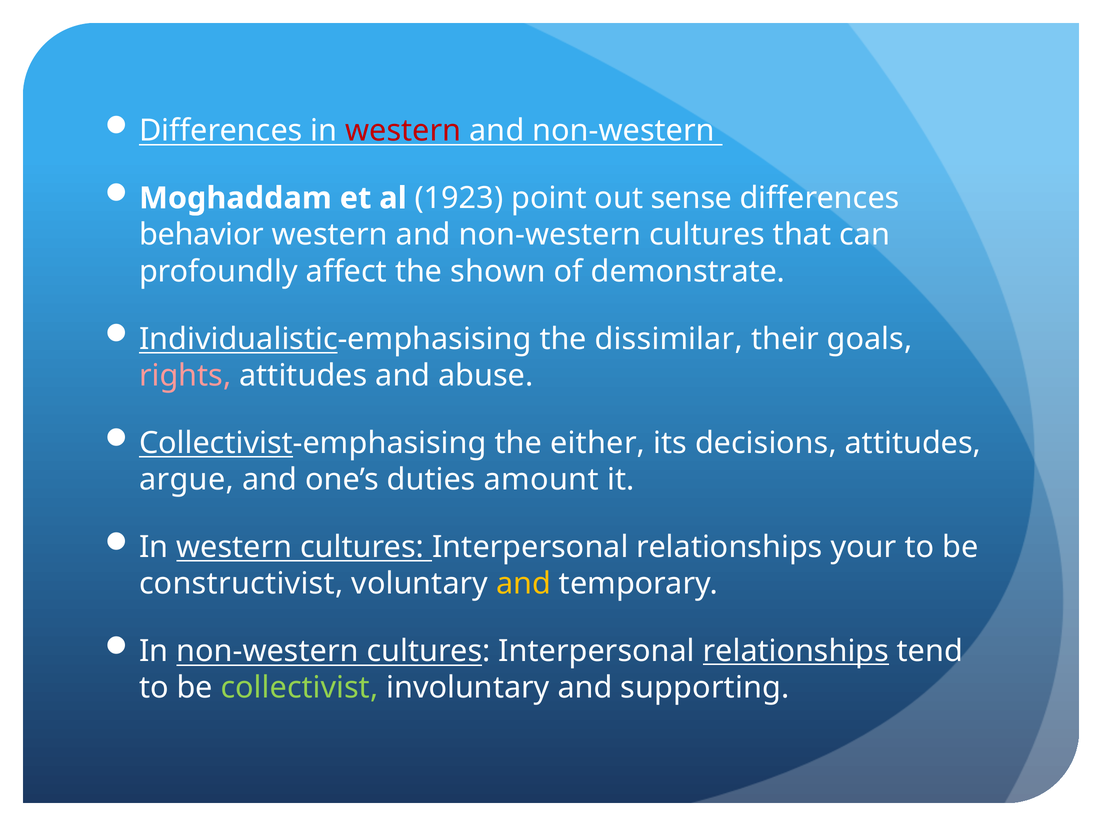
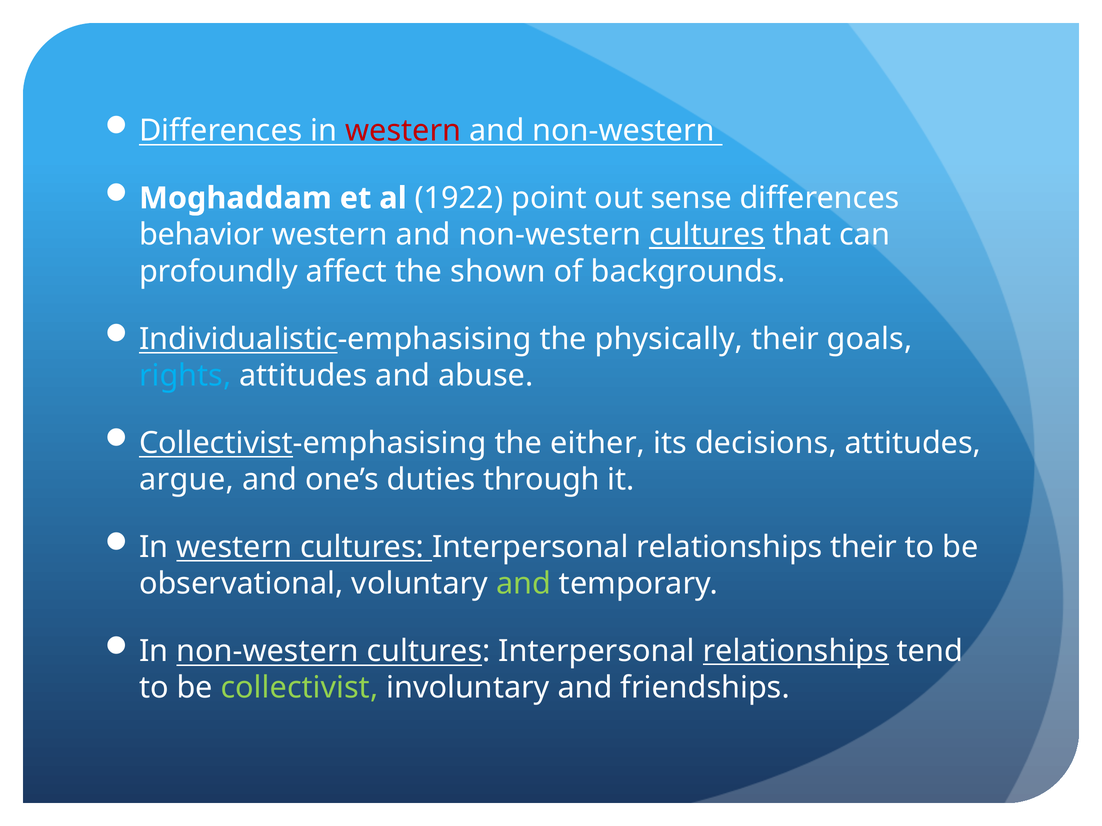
1923: 1923 -> 1922
cultures at (707, 235) underline: none -> present
demonstrate: demonstrate -> backgrounds
dissimilar: dissimilar -> physically
rights colour: pink -> light blue
amount: amount -> through
relationships your: your -> their
constructivist: constructivist -> observational
and at (524, 584) colour: yellow -> light green
supporting: supporting -> friendships
